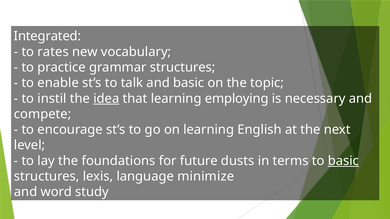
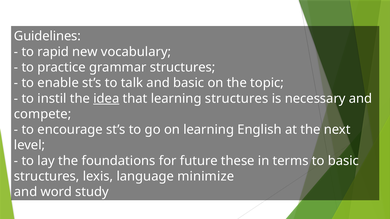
Integrated: Integrated -> Guidelines
rates: rates -> rapid
learning employing: employing -> structures
dusts: dusts -> these
basic at (343, 161) underline: present -> none
